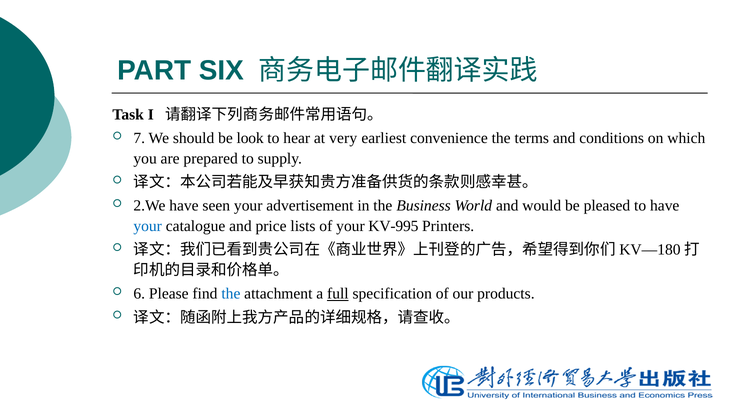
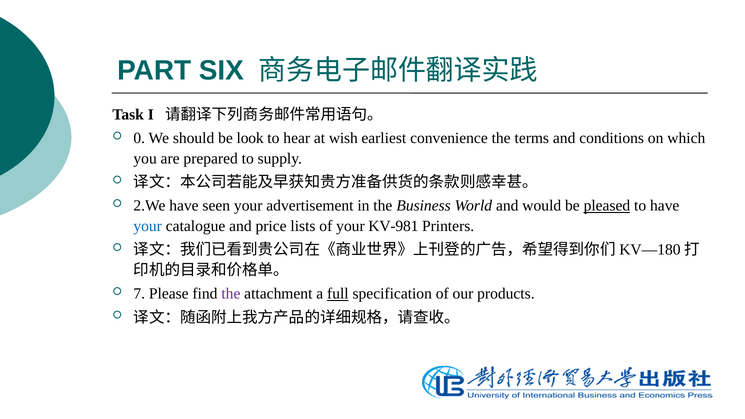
7: 7 -> 0
very: very -> wish
pleased underline: none -> present
KV-995: KV-995 -> KV-981
6: 6 -> 7
the at (231, 294) colour: blue -> purple
